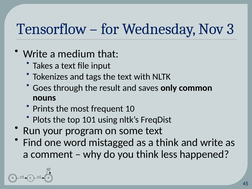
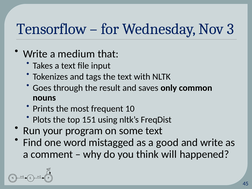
101: 101 -> 151
a think: think -> good
less: less -> will
